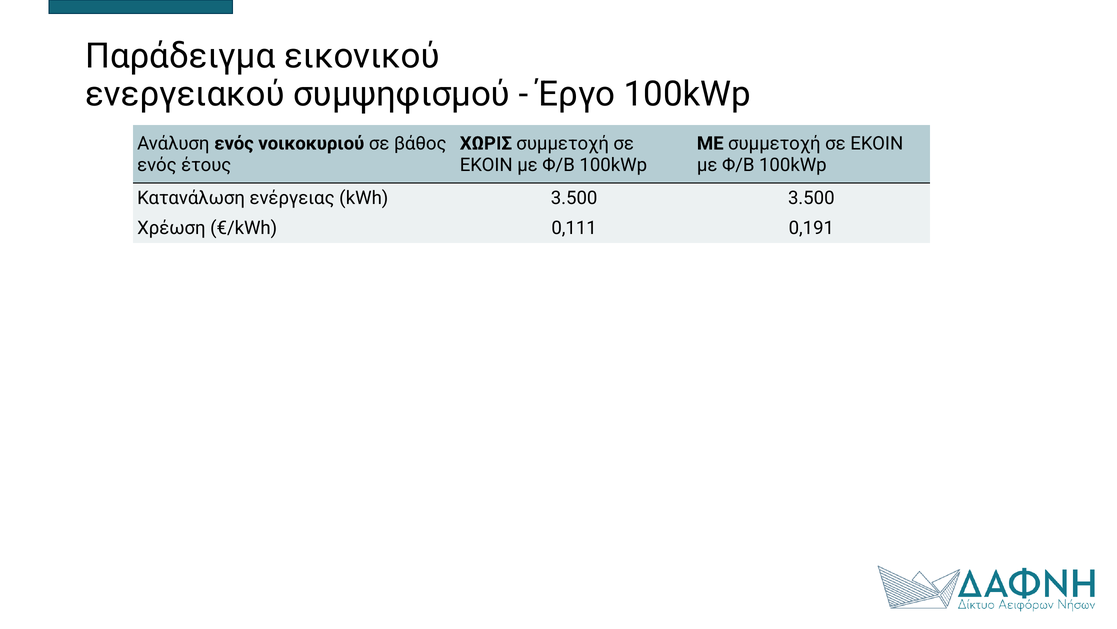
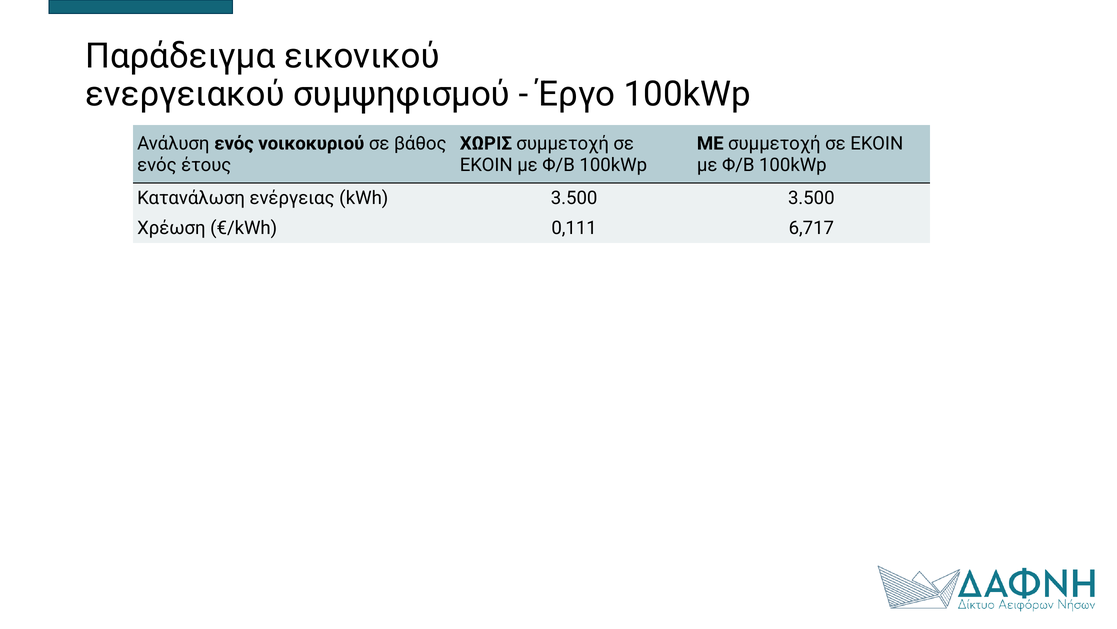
0,191: 0,191 -> 6,717
